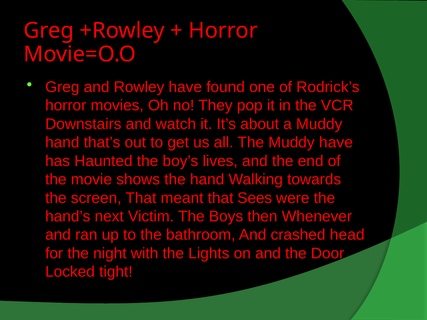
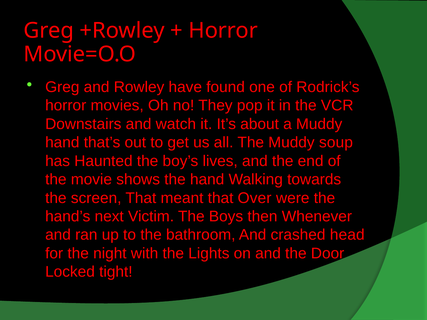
Muddy have: have -> soup
Sees: Sees -> Over
